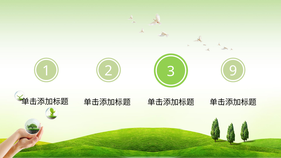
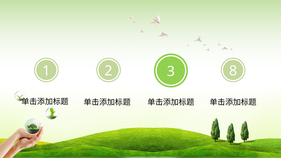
9: 9 -> 8
